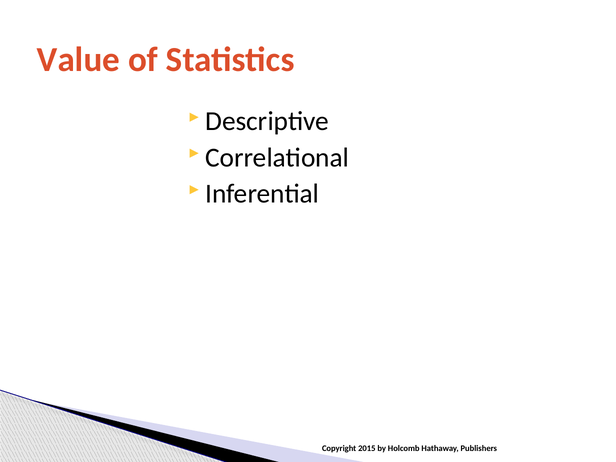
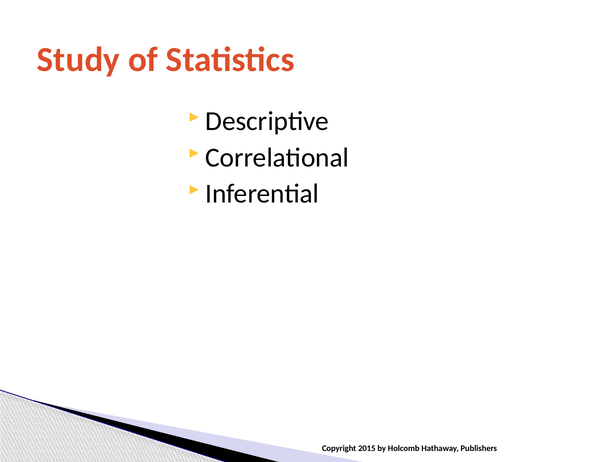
Value: Value -> Study
